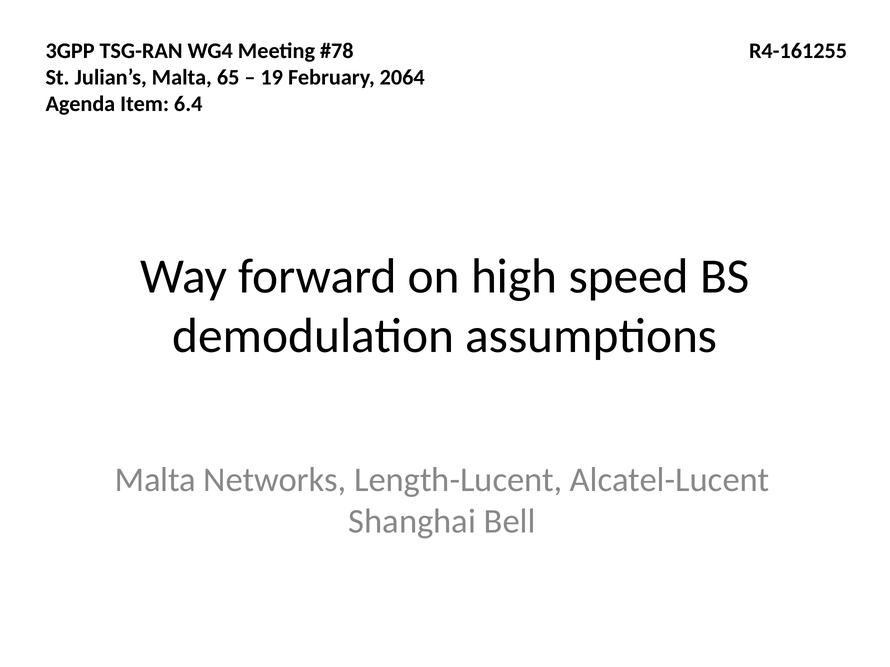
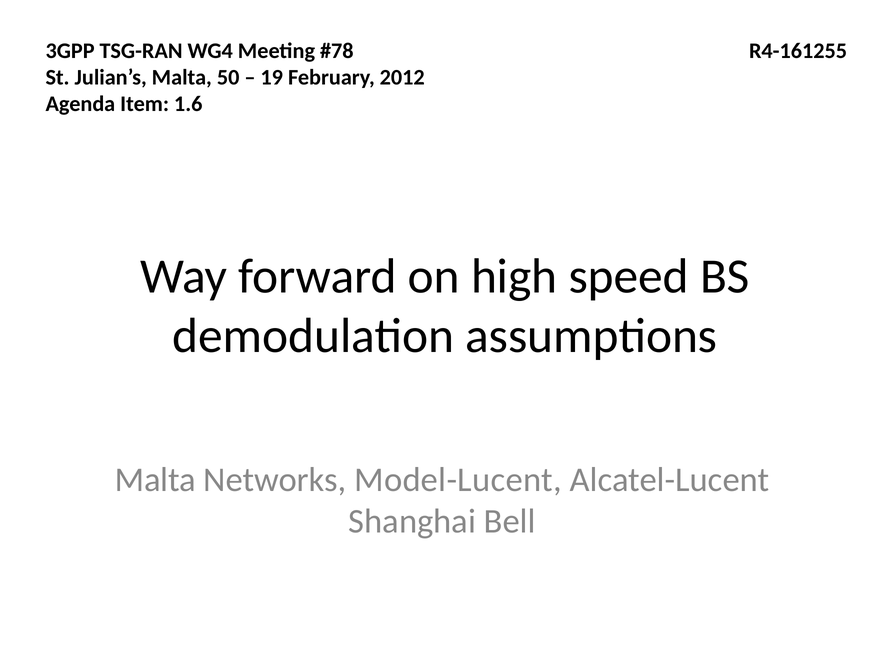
65: 65 -> 50
2064: 2064 -> 2012
6.4: 6.4 -> 1.6
Length-Lucent: Length-Lucent -> Model-Lucent
